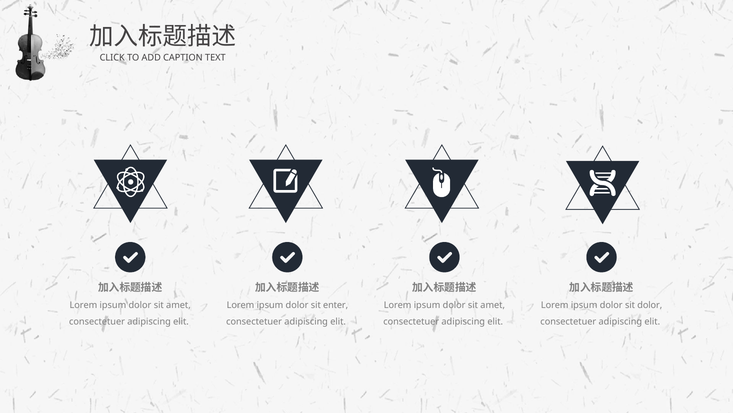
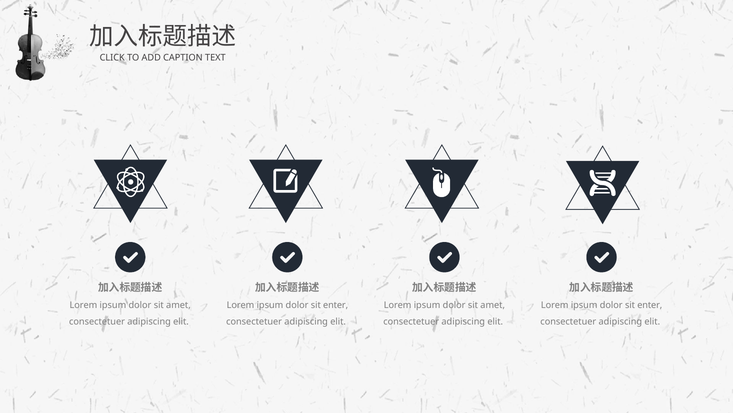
dolor at (650, 305): dolor -> enter
